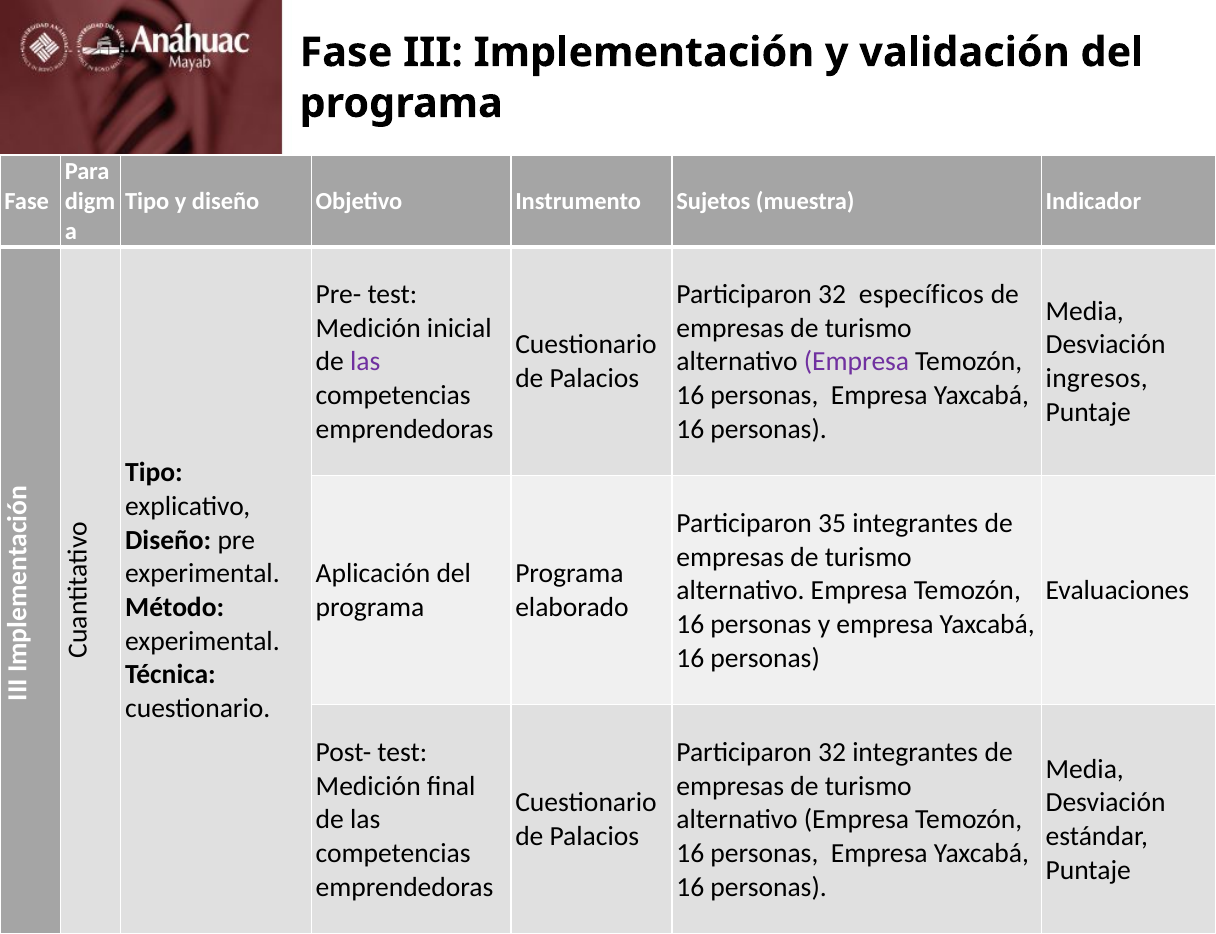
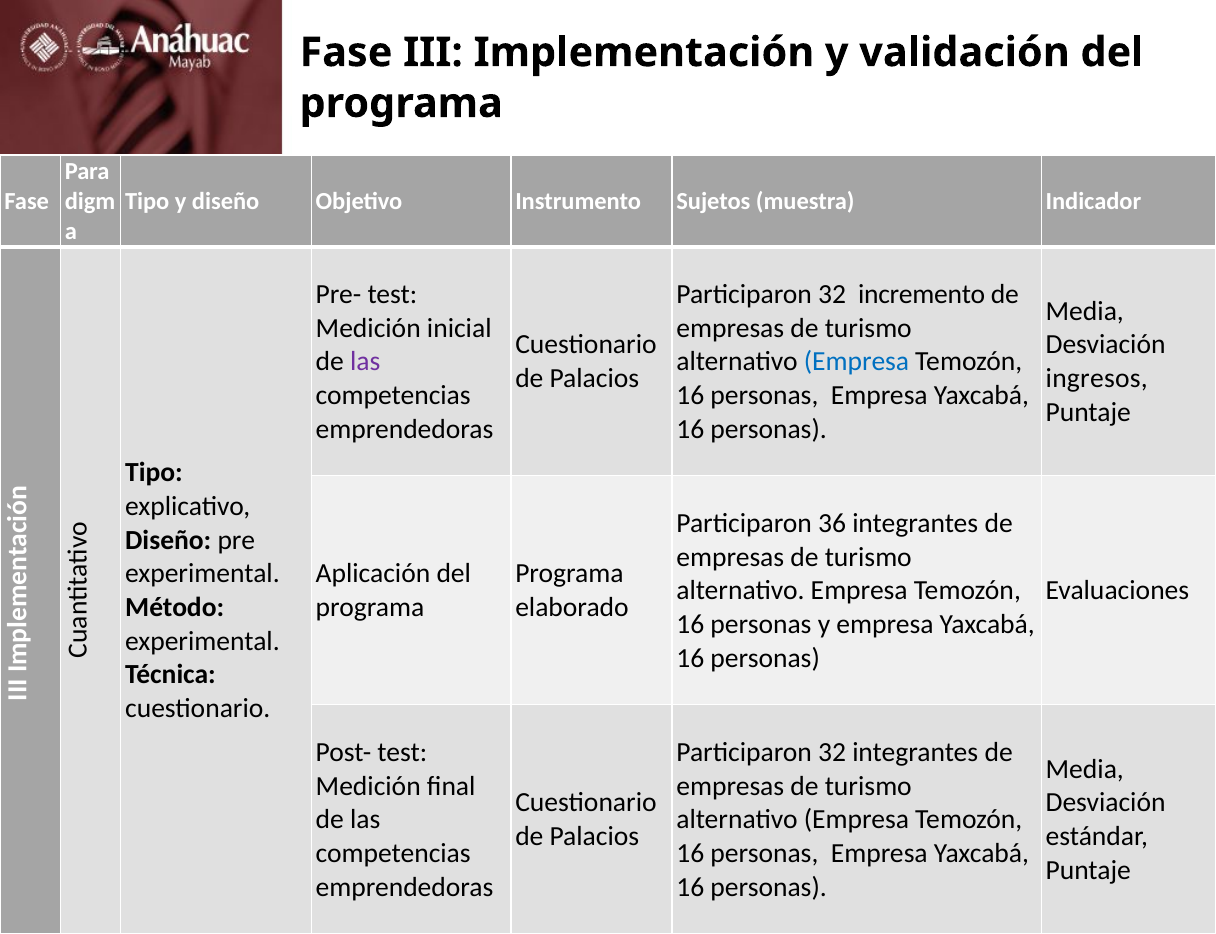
específicos: específicos -> incremento
Empresa at (857, 361) colour: purple -> blue
35: 35 -> 36
